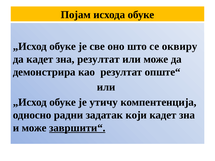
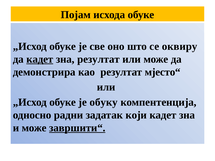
кадет at (40, 59) underline: none -> present
опште“: опште“ -> мјесто“
утичу: утичу -> обуку
